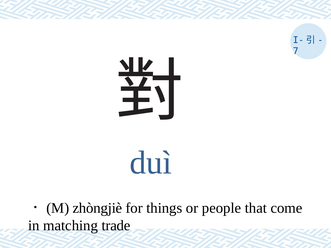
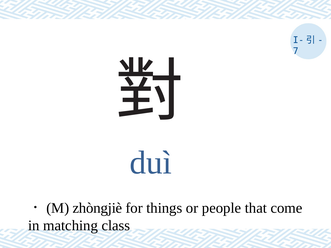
trade: trade -> class
